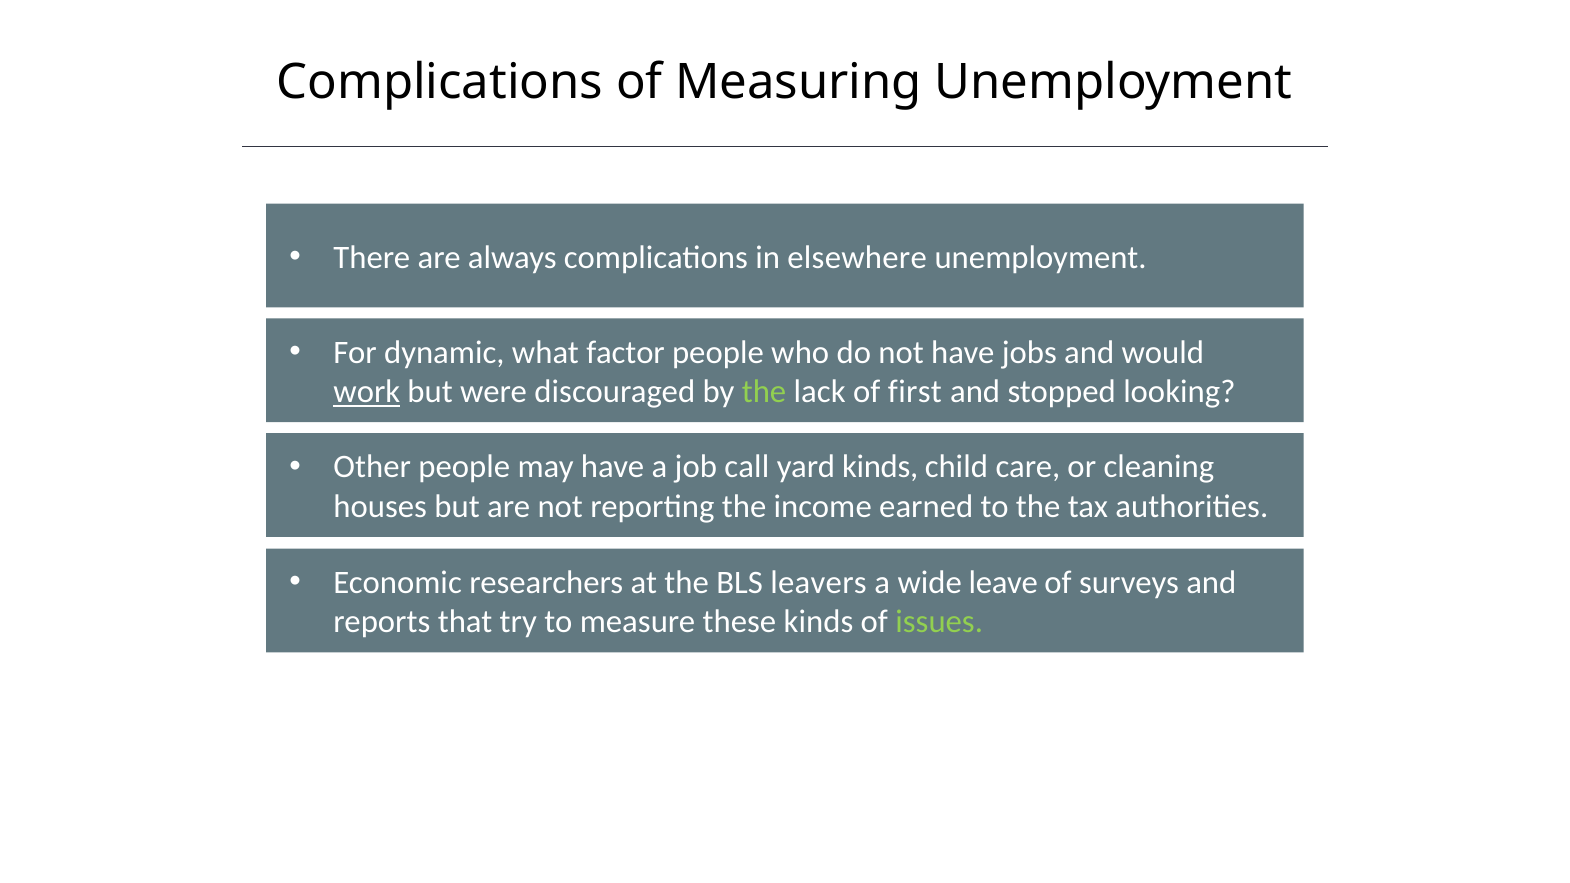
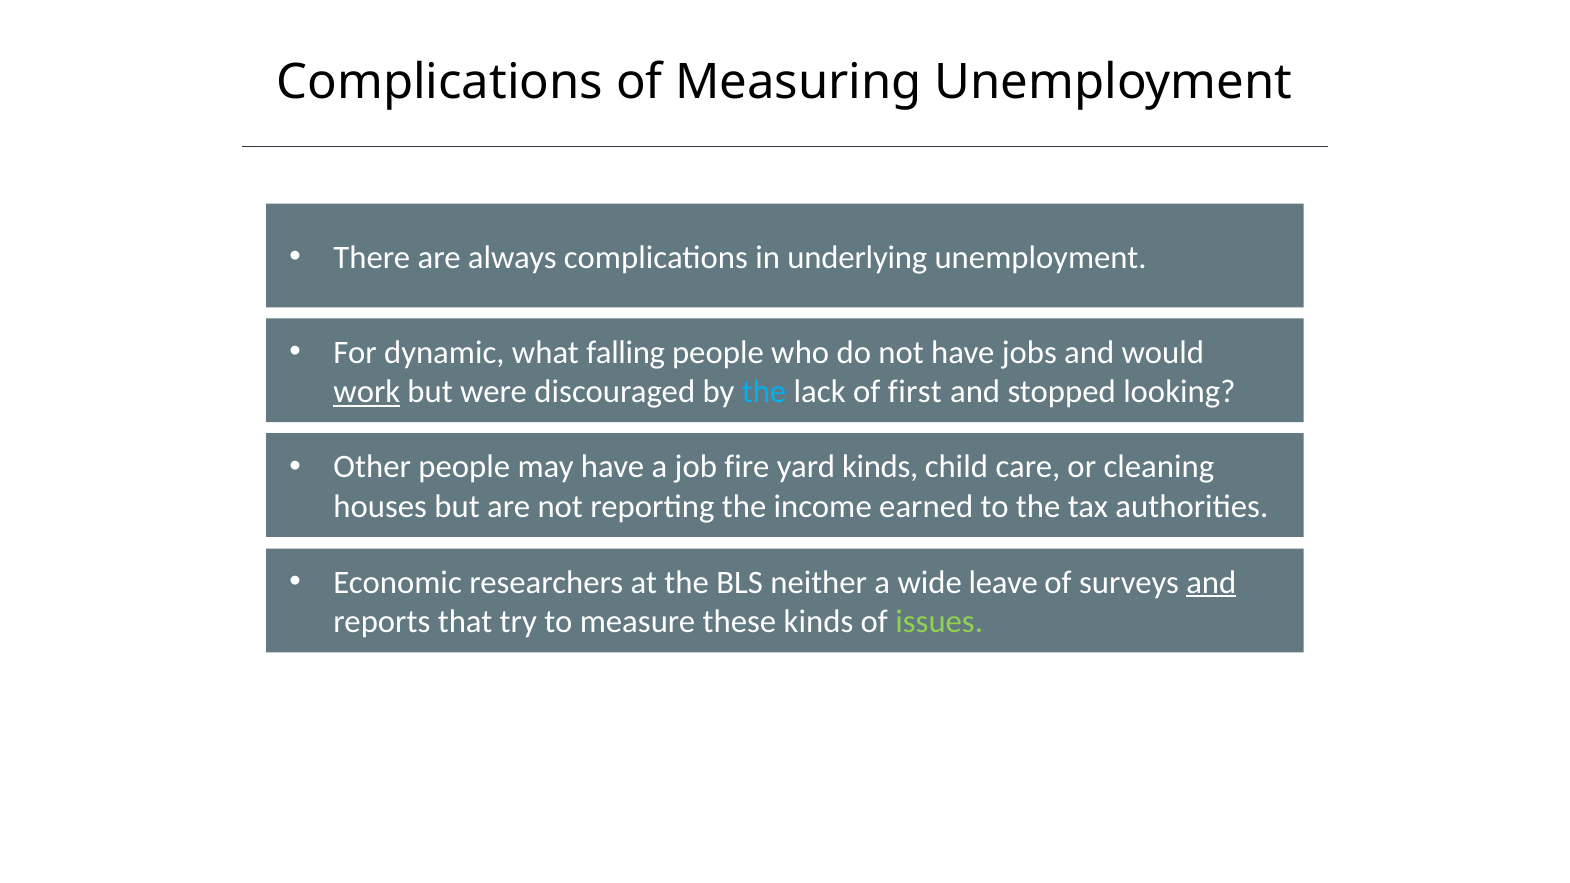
elsewhere: elsewhere -> underlying
factor: factor -> falling
the at (764, 392) colour: light green -> light blue
call: call -> fire
leavers: leavers -> neither
and at (1211, 582) underline: none -> present
